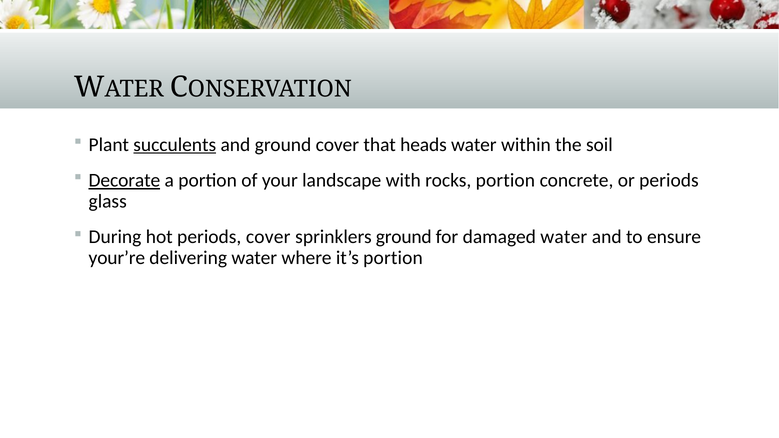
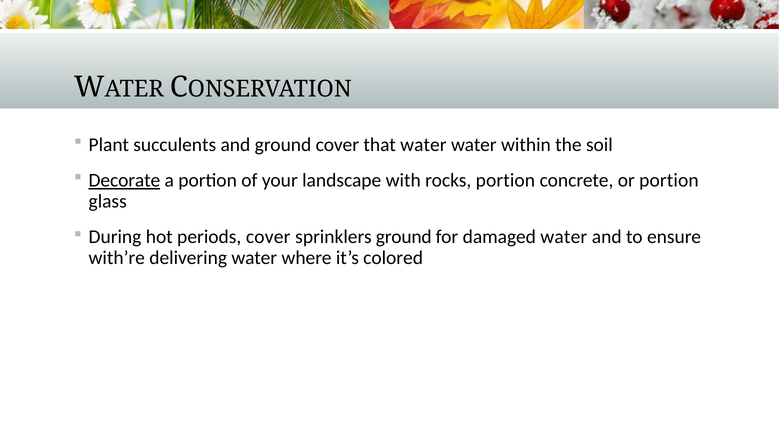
succulents underline: present -> none
that heads: heads -> water
or periods: periods -> portion
your’re: your’re -> with’re
it’s portion: portion -> colored
